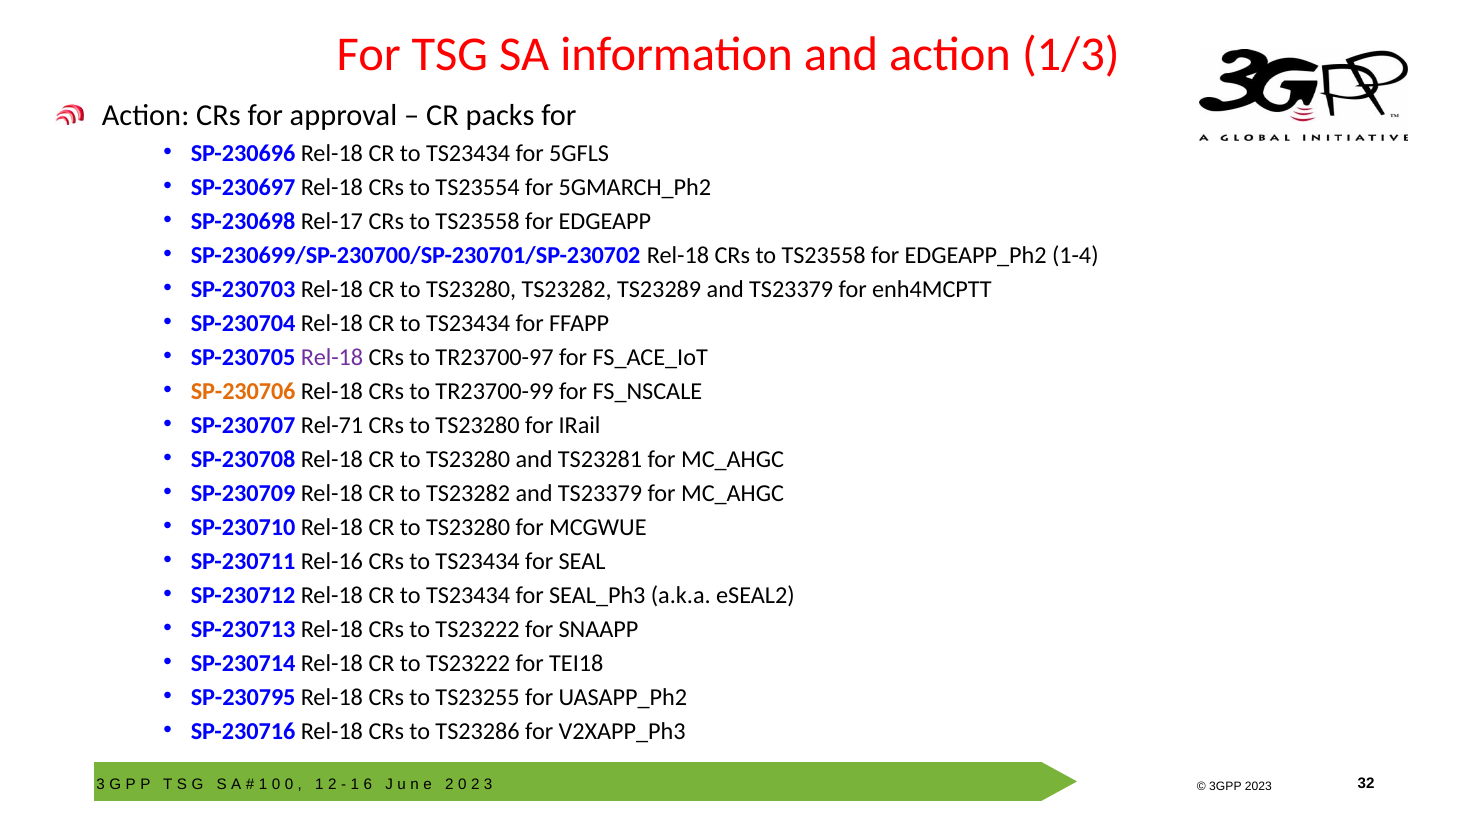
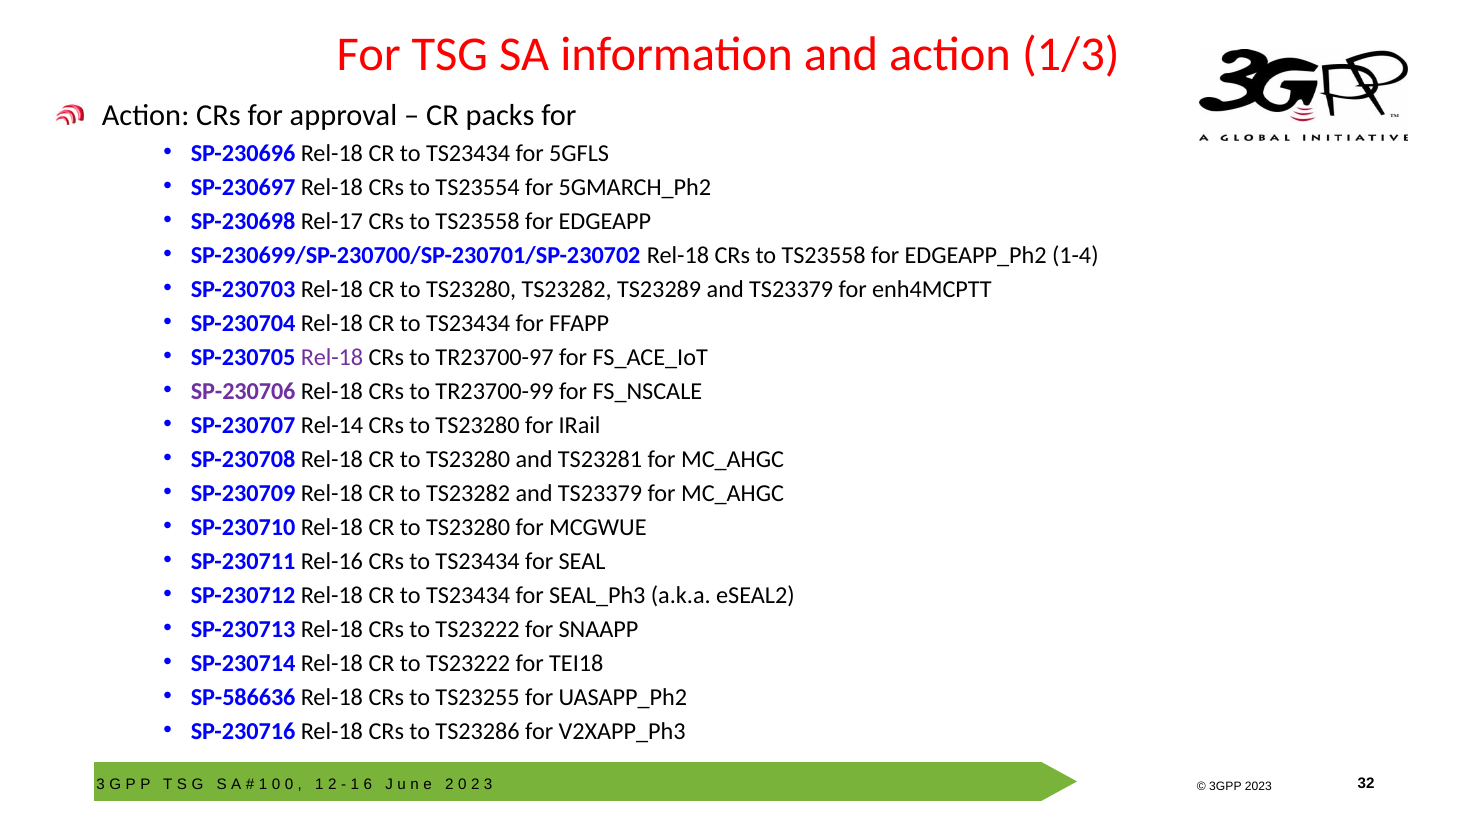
SP-230706 colour: orange -> purple
Rel-71: Rel-71 -> Rel-14
SP-230795: SP-230795 -> SP-586636
